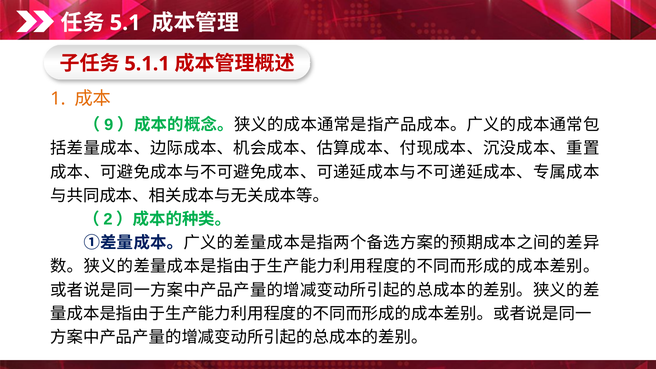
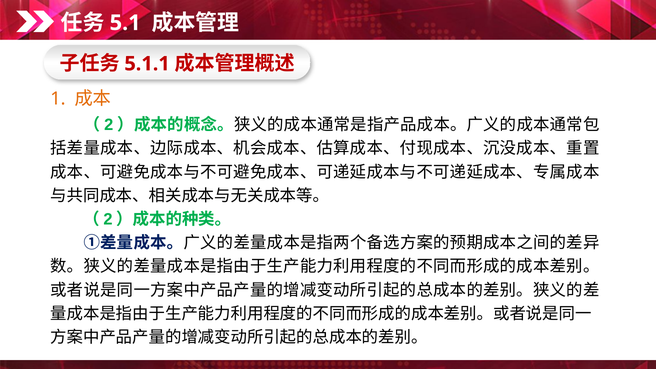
9: 9 -> 2
